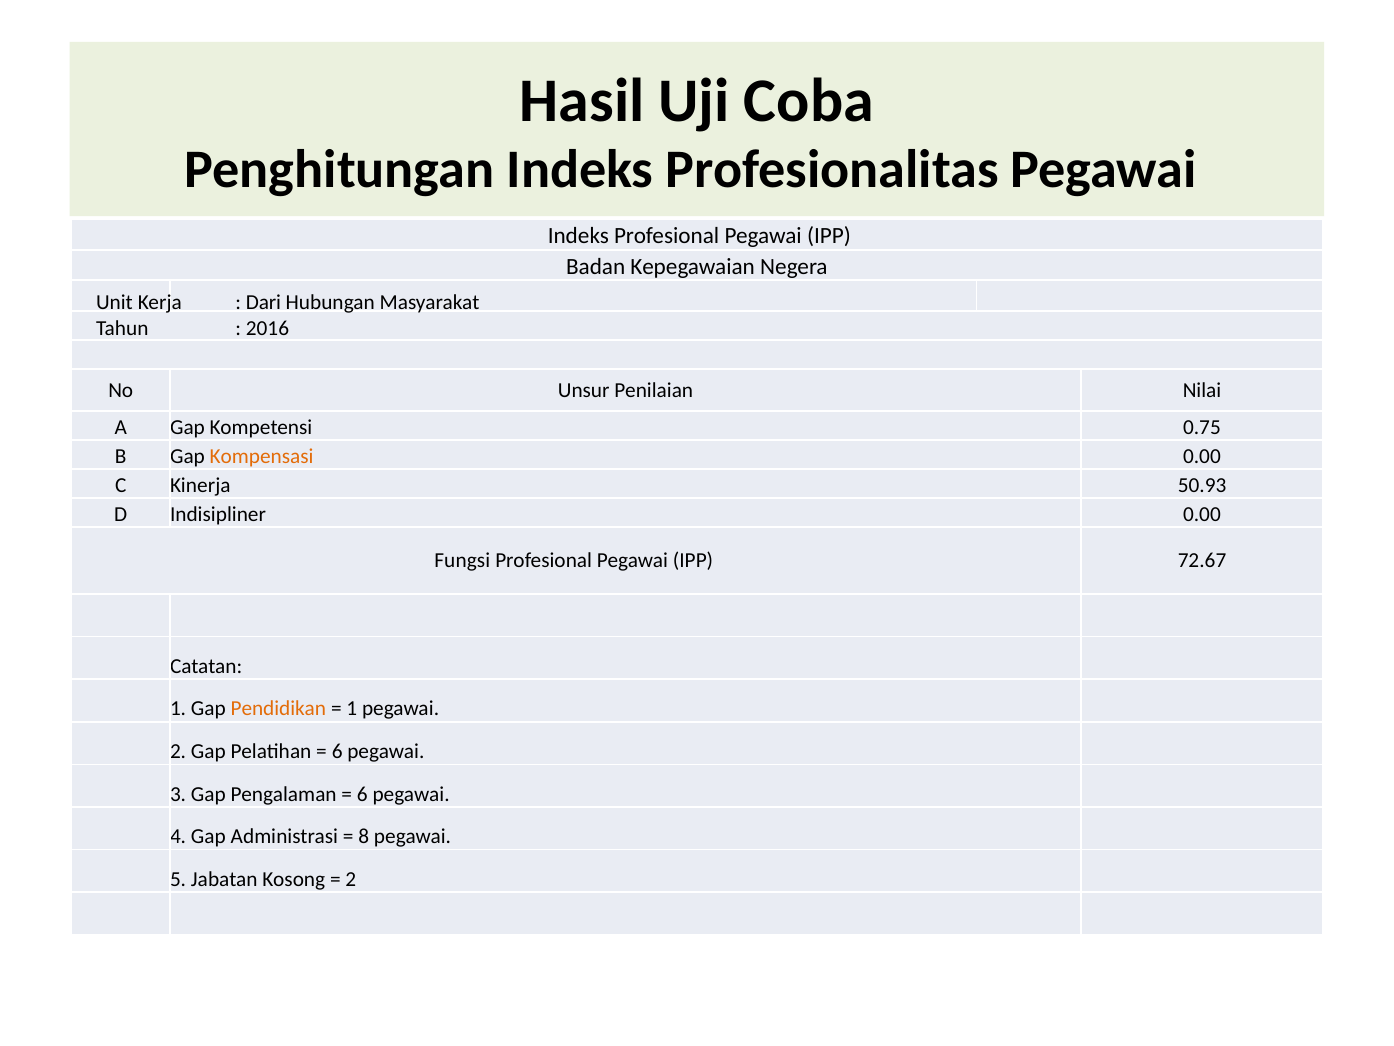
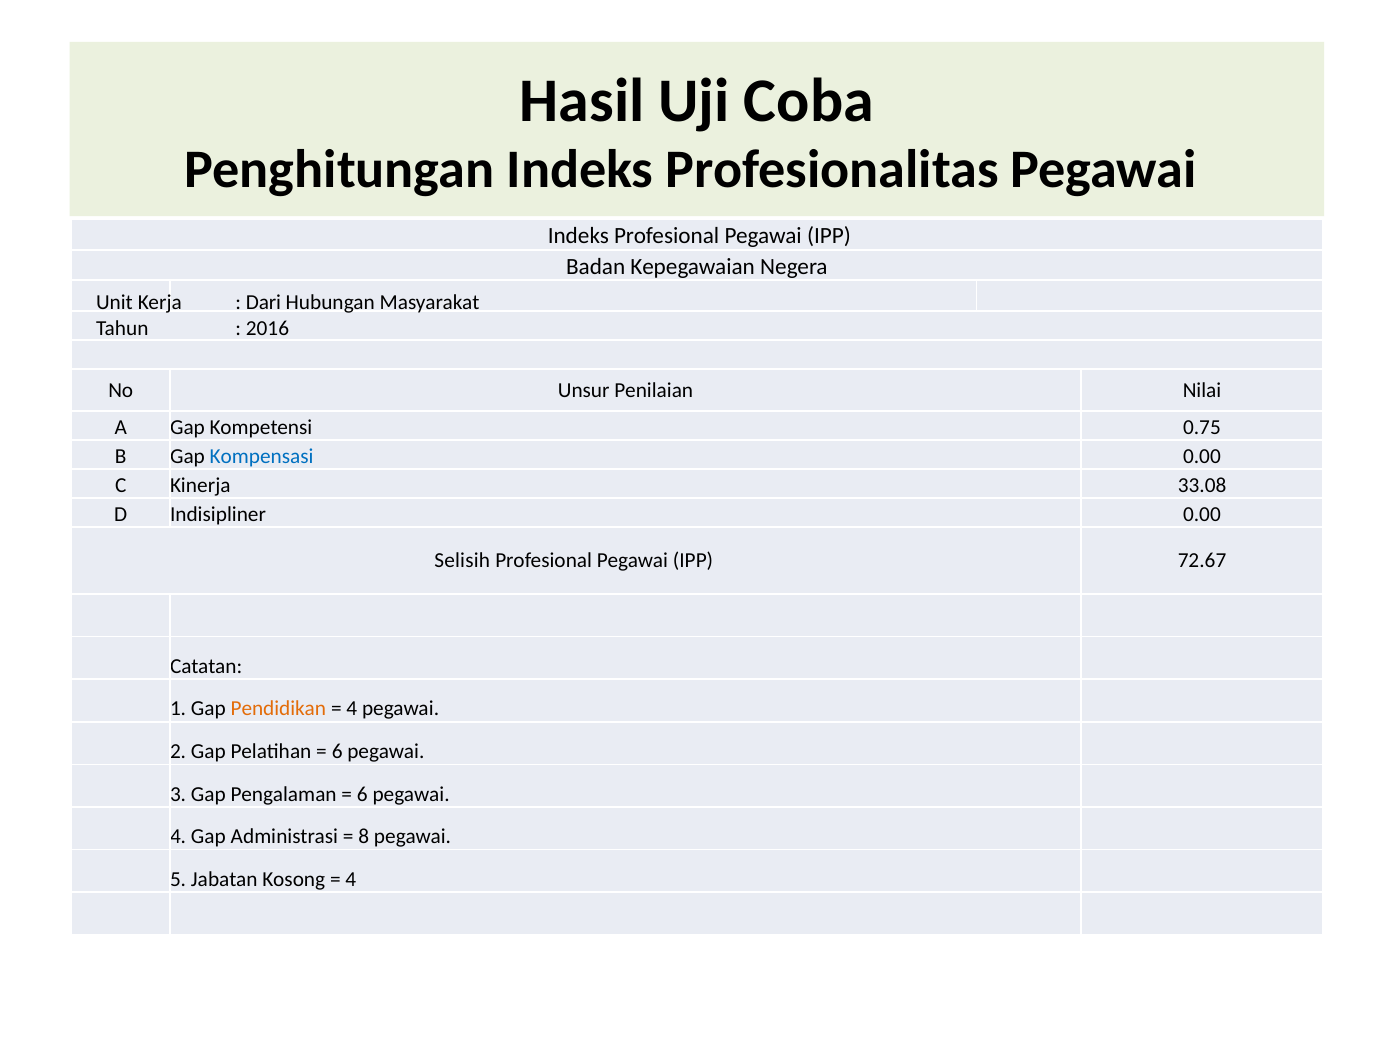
Kompensasi colour: orange -> blue
50.93: 50.93 -> 33.08
Fungsi: Fungsi -> Selisih
1 at (352, 709): 1 -> 4
2 at (351, 879): 2 -> 4
